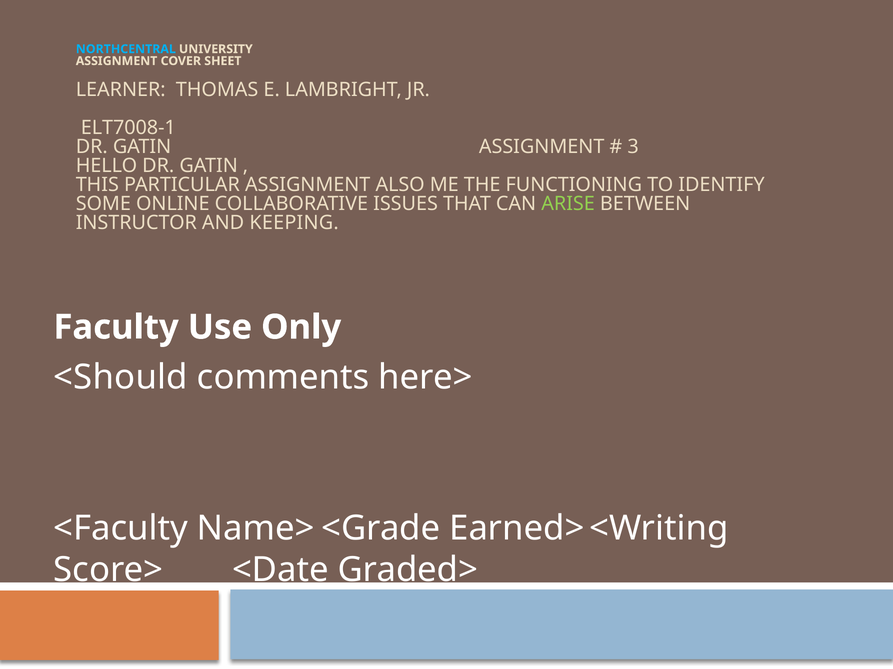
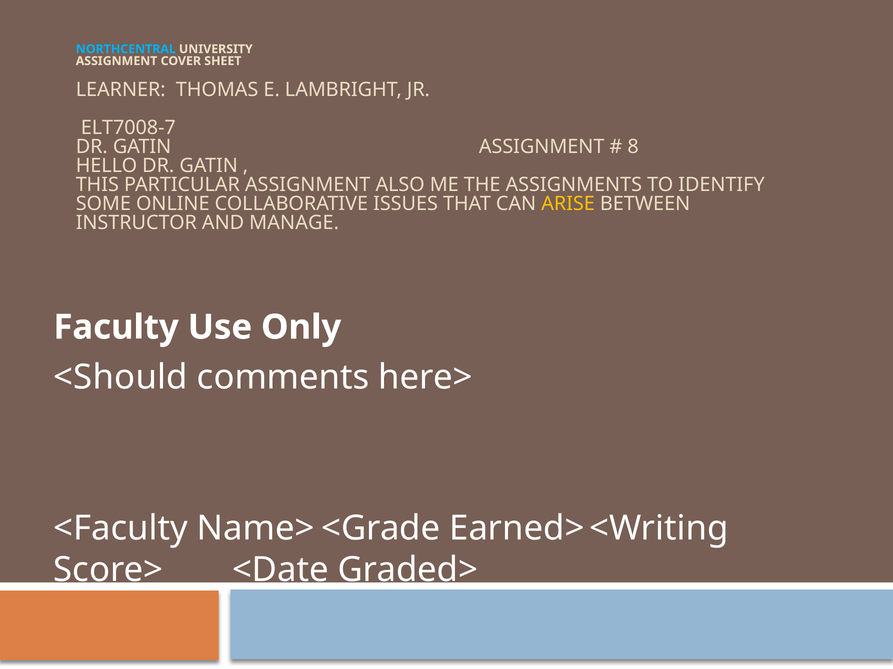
ELT7008-1: ELT7008-1 -> ELT7008-7
3: 3 -> 8
FUNCTIONING: FUNCTIONING -> ASSIGNMENTS
ARISE colour: light green -> yellow
KEEPING: KEEPING -> MANAGE
